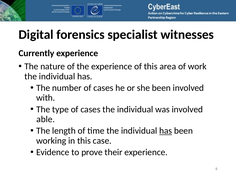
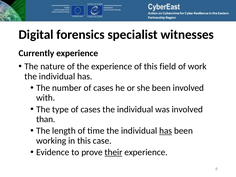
area: area -> field
able: able -> than
their underline: none -> present
